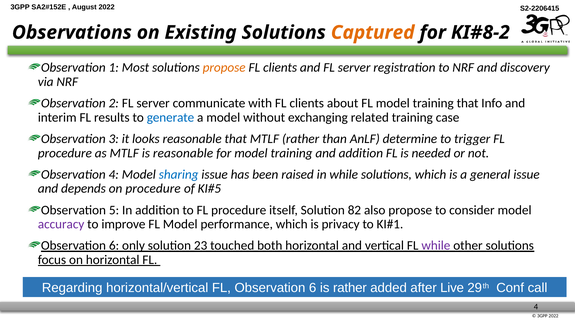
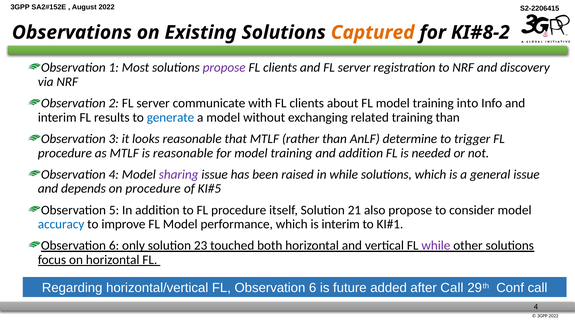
propose at (224, 68) colour: orange -> purple
that at (468, 103): that -> into
training case: case -> than
sharing colour: blue -> purple
82: 82 -> 21
accuracy colour: purple -> blue
is privacy: privacy -> interim
is rather: rather -> future
after Live: Live -> Call
